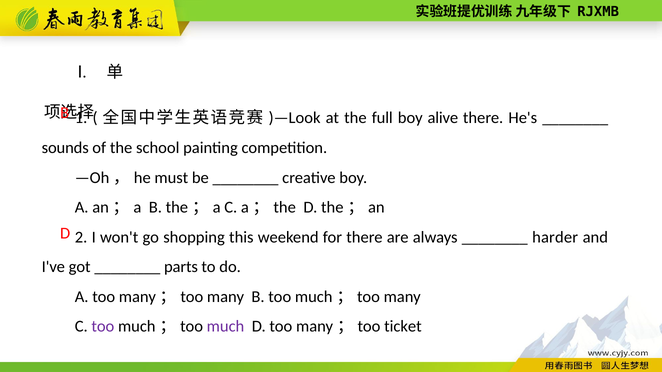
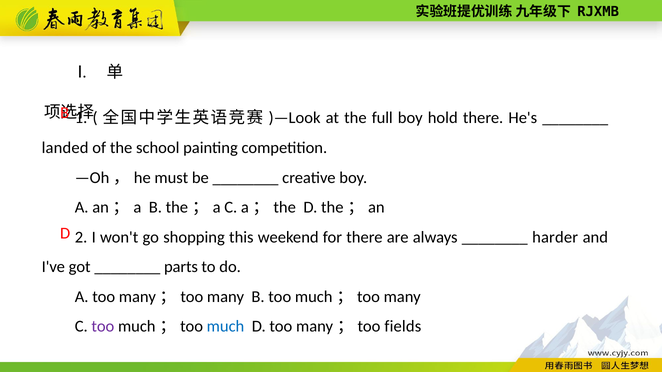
alive: alive -> hold
sounds: sounds -> landed
much colour: purple -> blue
ticket: ticket -> fields
